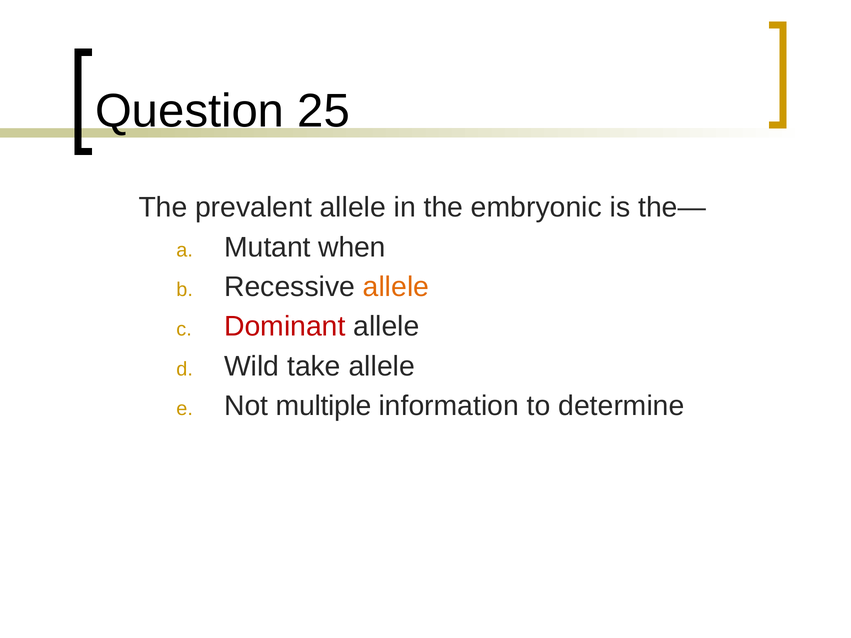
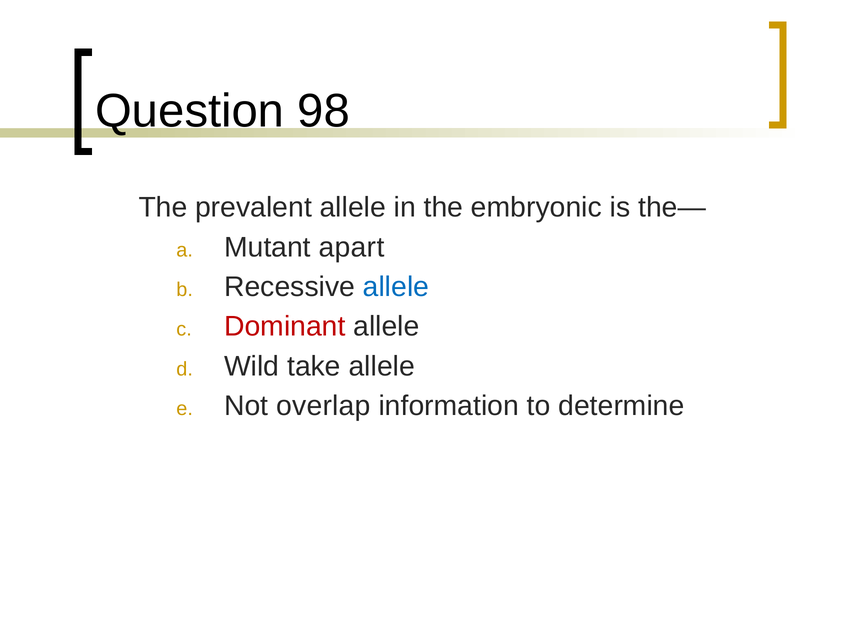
25: 25 -> 98
when: when -> apart
allele at (396, 287) colour: orange -> blue
multiple: multiple -> overlap
